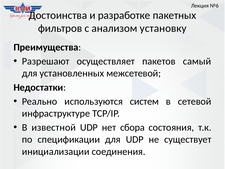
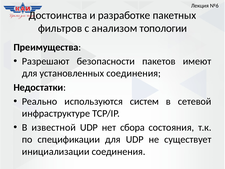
установку: установку -> топологии
осуществляет: осуществляет -> безопасности
самый: самый -> имеют
установленных межсетевой: межсетевой -> соединения
